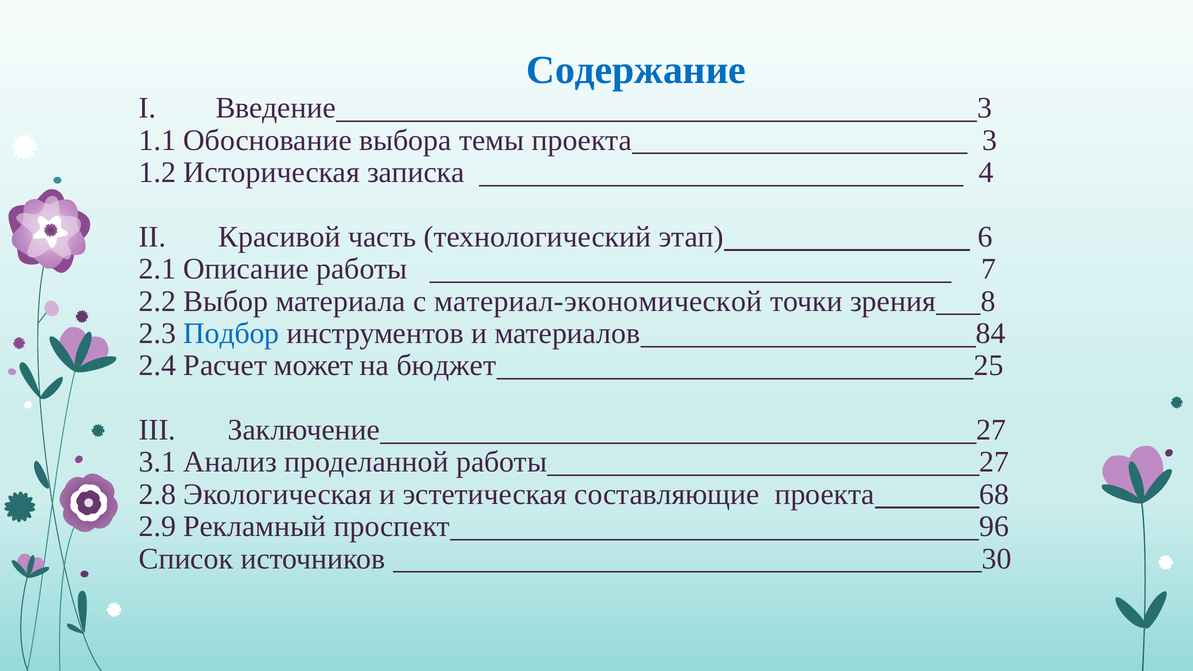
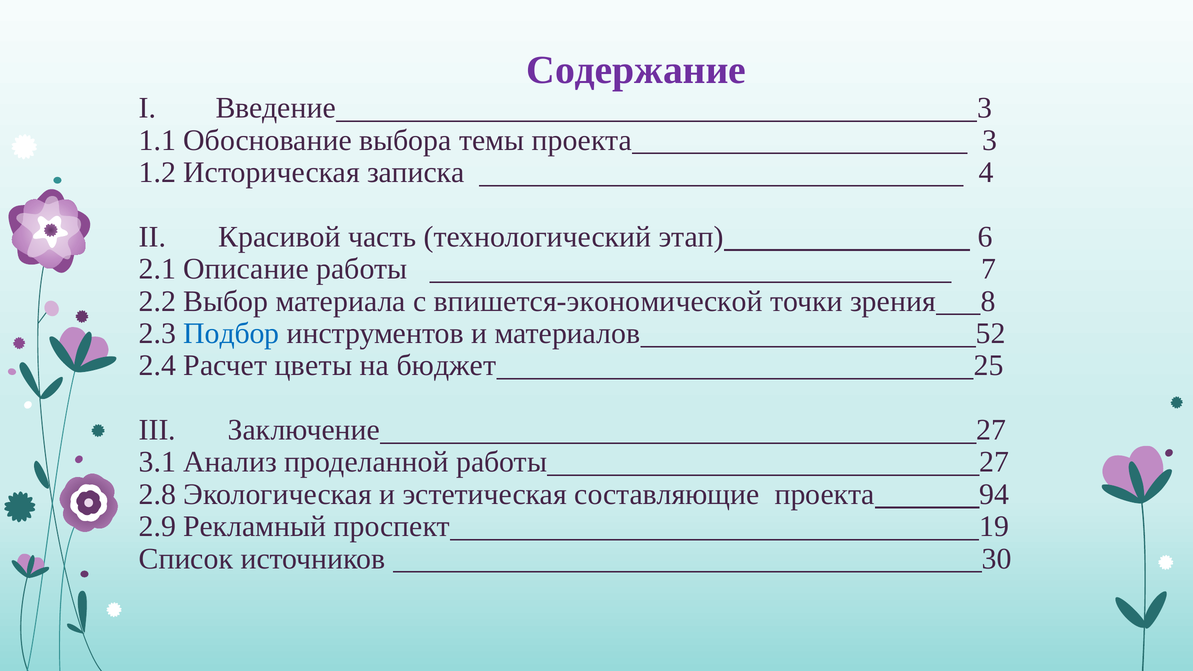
Содержание colour: blue -> purple
материал-экономической: материал-экономической -> впишется-экономической
84: 84 -> 52
может: может -> цветы
68: 68 -> 94
96: 96 -> 19
